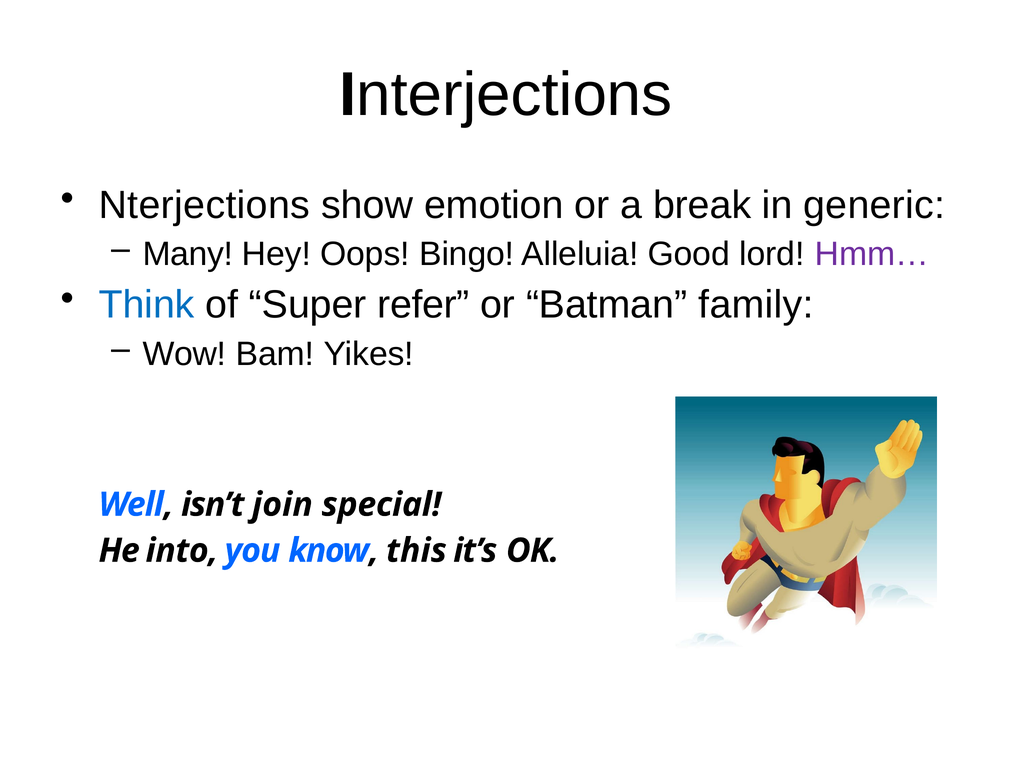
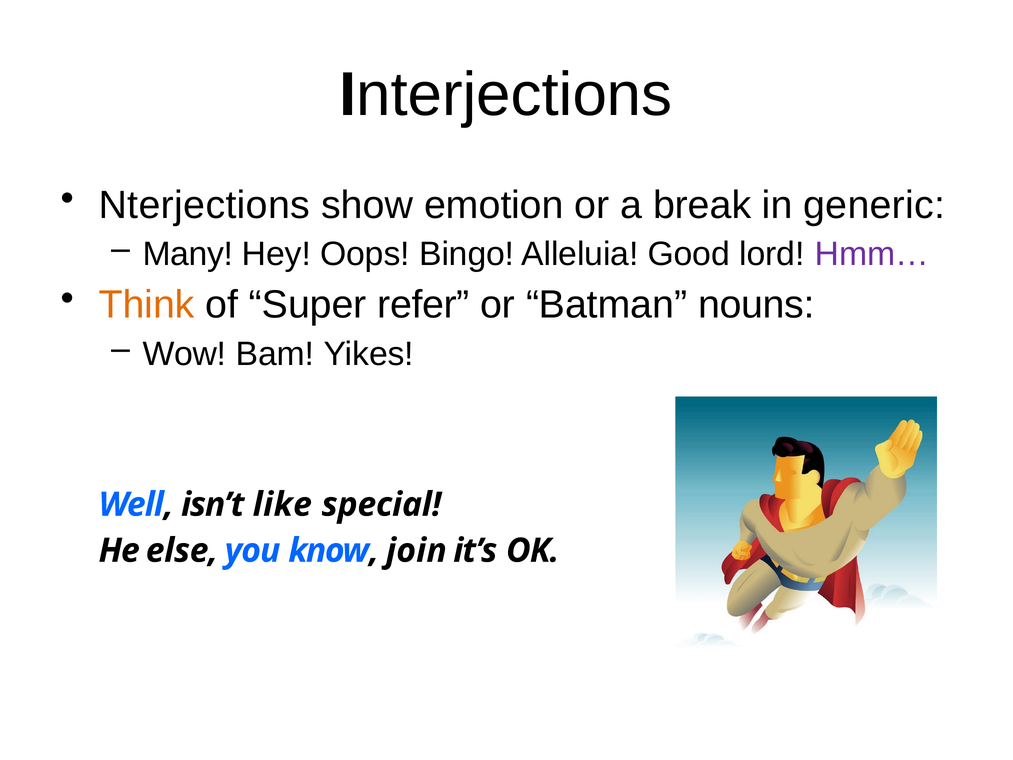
Think colour: blue -> orange
family: family -> nouns
join: join -> like
into: into -> else
this: this -> join
